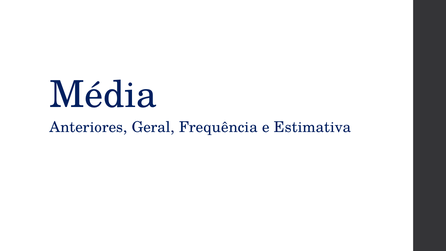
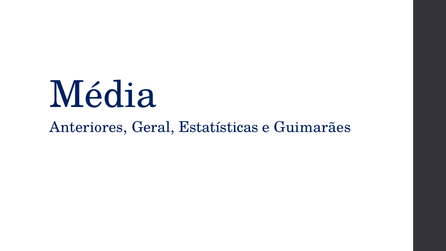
Frequência: Frequência -> Estatísticas
Estimativa: Estimativa -> Guimarães
